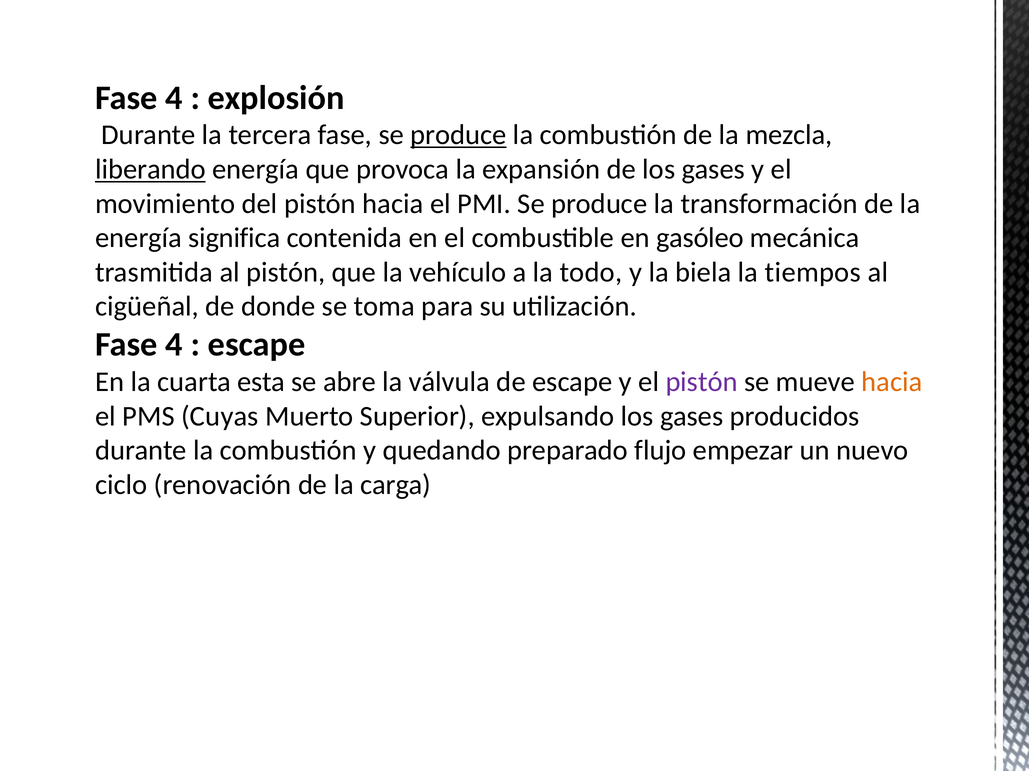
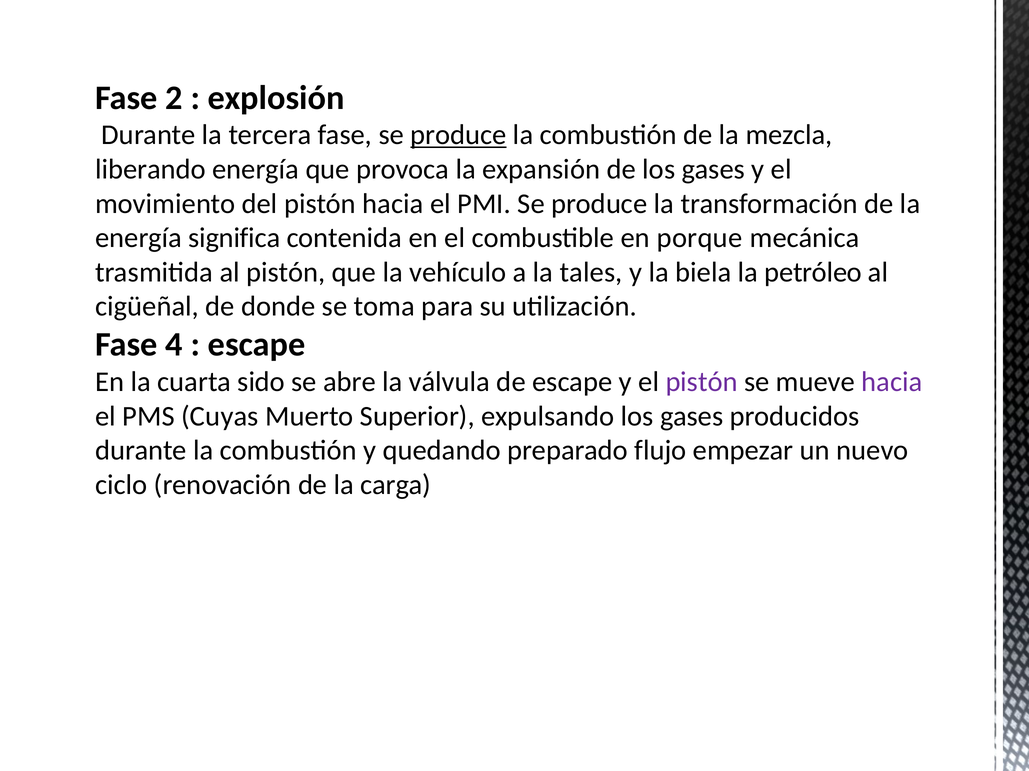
4 at (174, 98): 4 -> 2
liberando underline: present -> none
gasóleo: gasóleo -> porque
todo: todo -> tales
tiempos: tiempos -> petróleo
esta: esta -> sido
hacia at (892, 382) colour: orange -> purple
